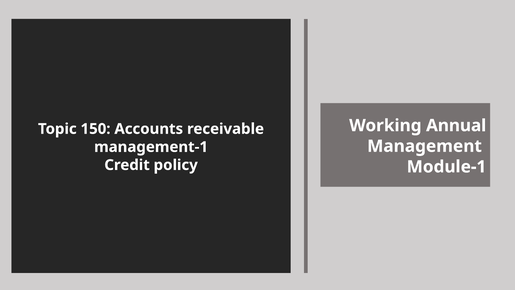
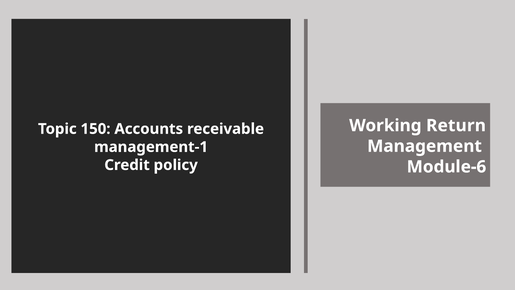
Annual: Annual -> Return
Module-1: Module-1 -> Module-6
